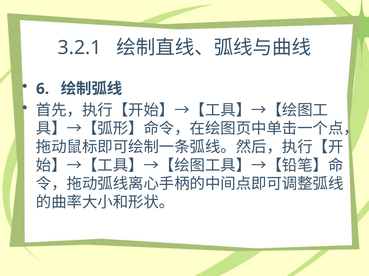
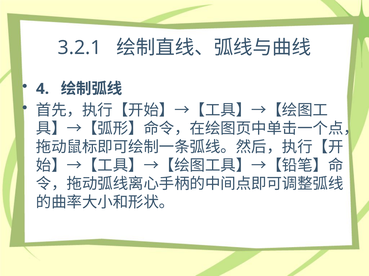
6: 6 -> 4
